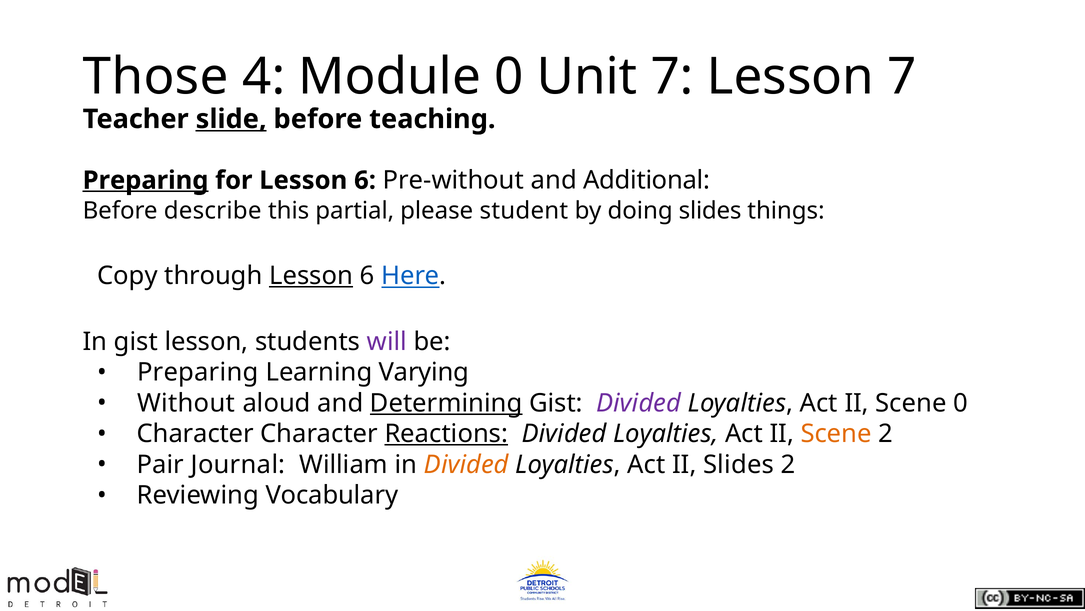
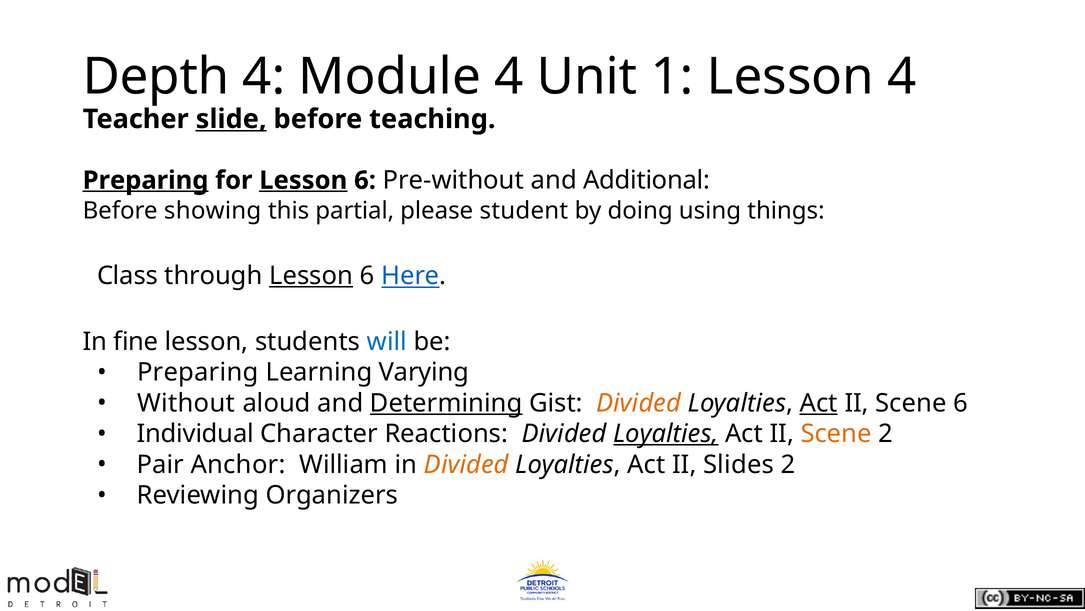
Those: Those -> Depth
Module 0: 0 -> 4
Unit 7: 7 -> 1
Lesson 7: 7 -> 4
Lesson at (303, 180) underline: none -> present
describe: describe -> showing
doing slides: slides -> using
Copy: Copy -> Class
In gist: gist -> fine
will colour: purple -> blue
Divided at (639, 403) colour: purple -> orange
Act at (819, 403) underline: none -> present
Scene 0: 0 -> 6
Character at (195, 433): Character -> Individual
Reactions underline: present -> none
Loyalties at (666, 433) underline: none -> present
Journal: Journal -> Anchor
Vocabulary: Vocabulary -> Organizers
